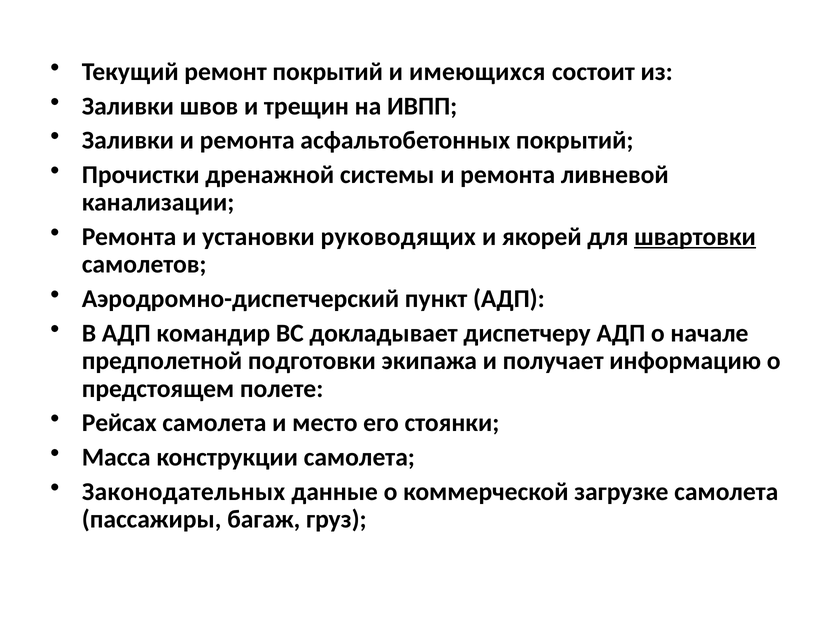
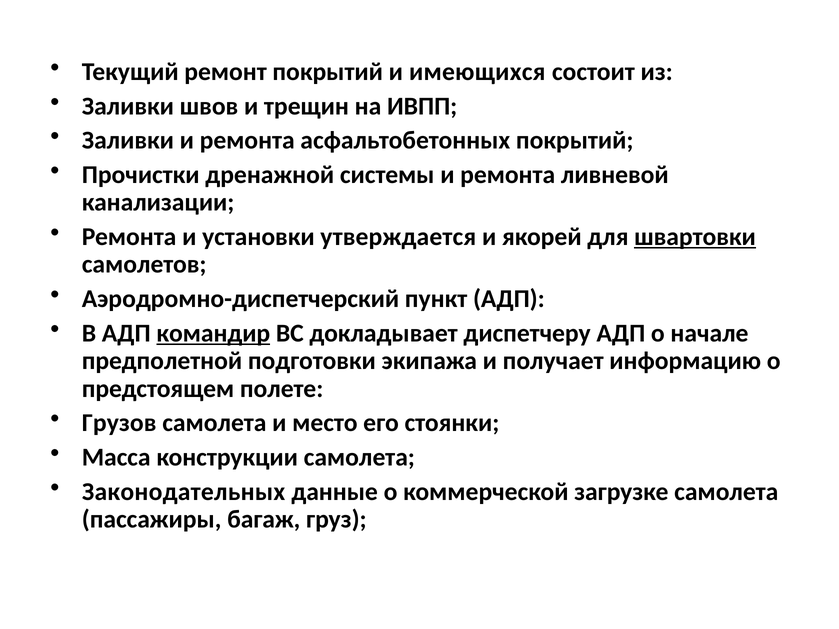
руководящих: руководящих -> утверждается
командир underline: none -> present
Рейсах: Рейсах -> Грузов
